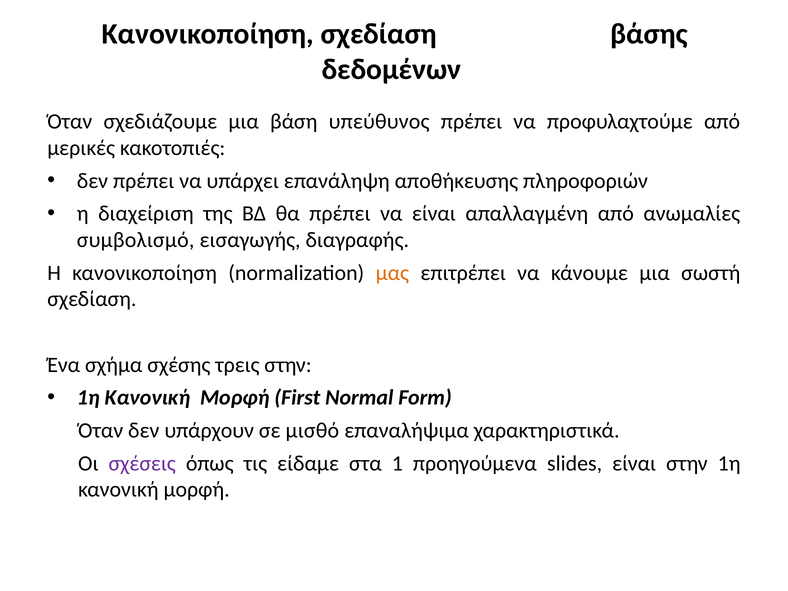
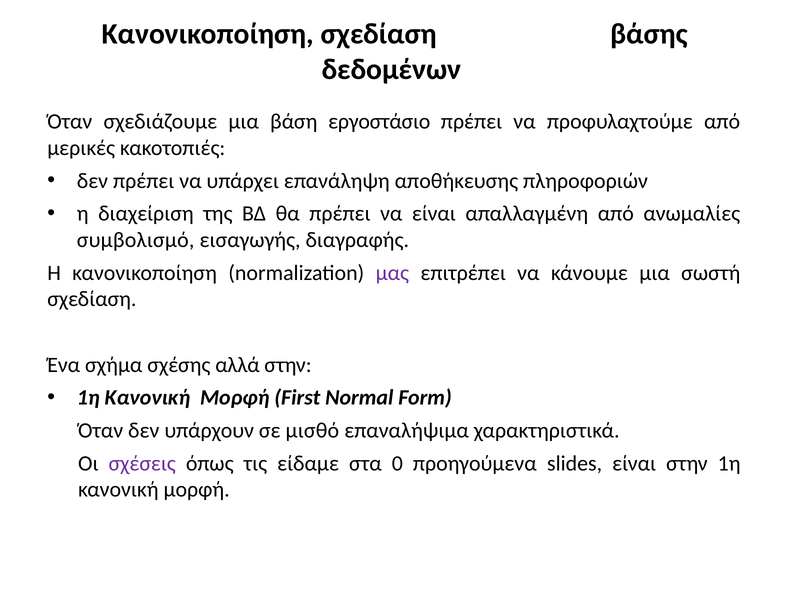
υπεύθυνος: υπεύθυνος -> εργοστάσιο
μας colour: orange -> purple
τρεις: τρεις -> αλλά
1: 1 -> 0
